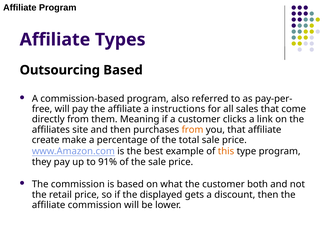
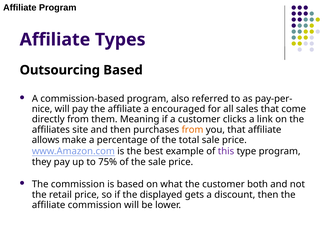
free: free -> nice
instructions: instructions -> encouraged
create: create -> allows
this colour: orange -> purple
91%: 91% -> 75%
